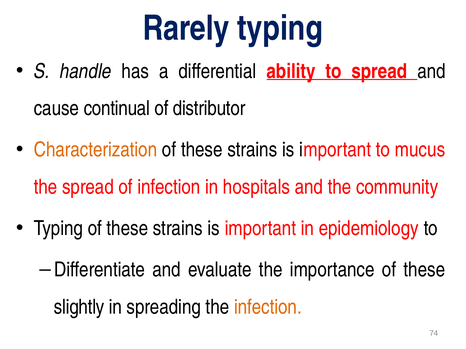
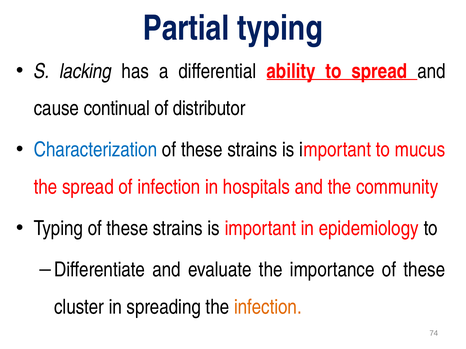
Rarely: Rarely -> Partial
handle: handle -> lacking
Characterization colour: orange -> blue
slightly: slightly -> cluster
